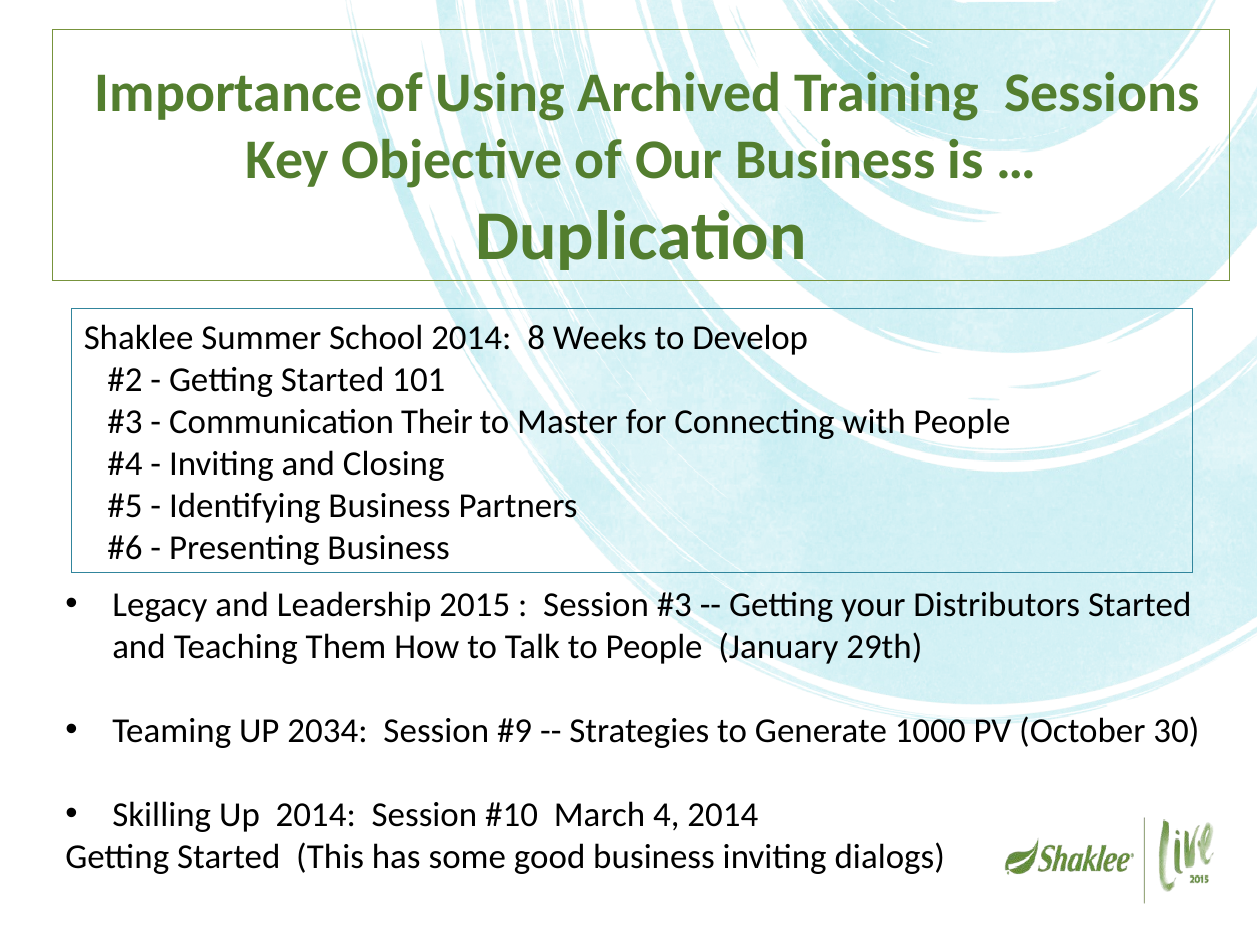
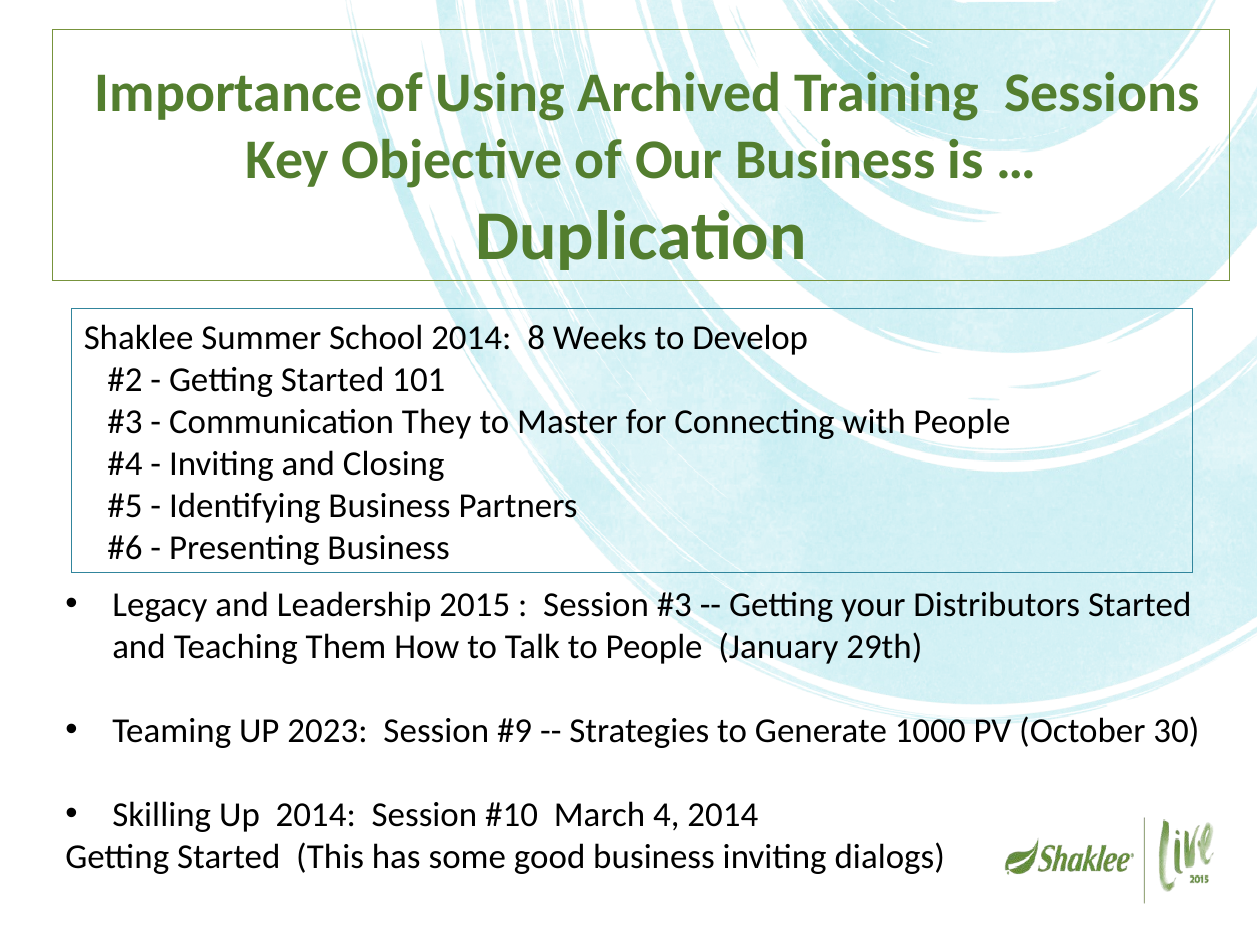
Their: Their -> They
2034: 2034 -> 2023
